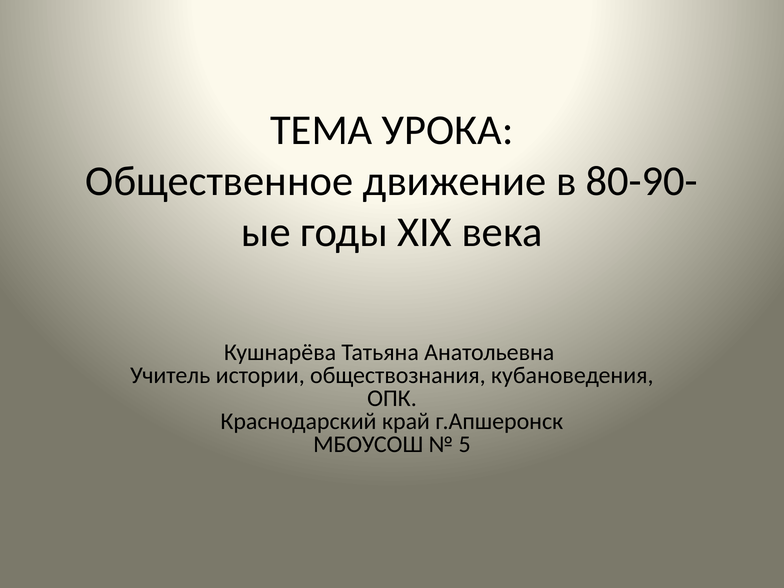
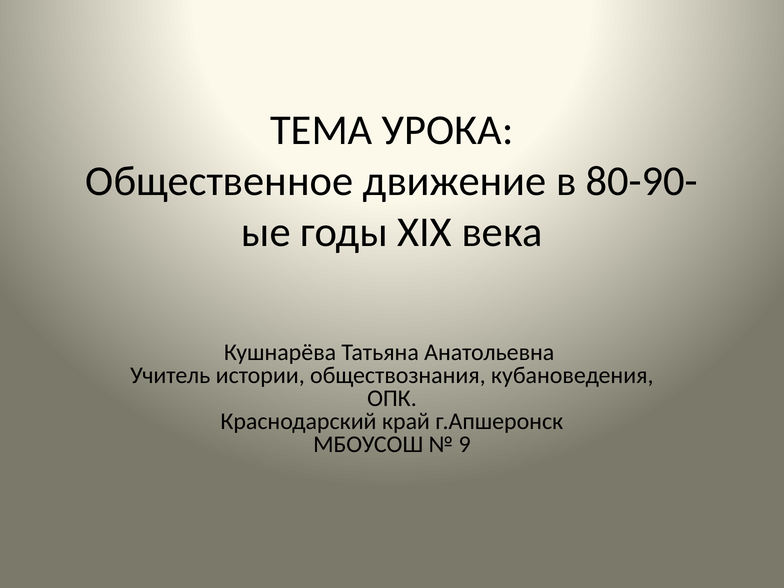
5: 5 -> 9
